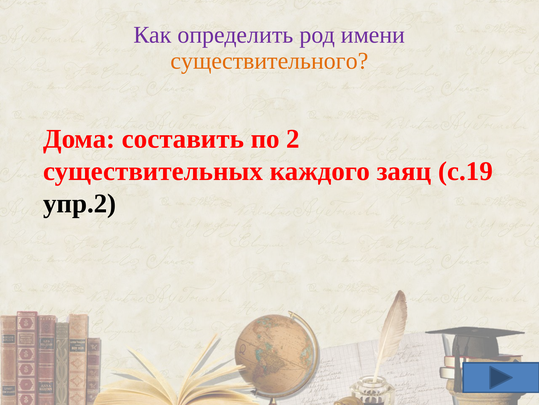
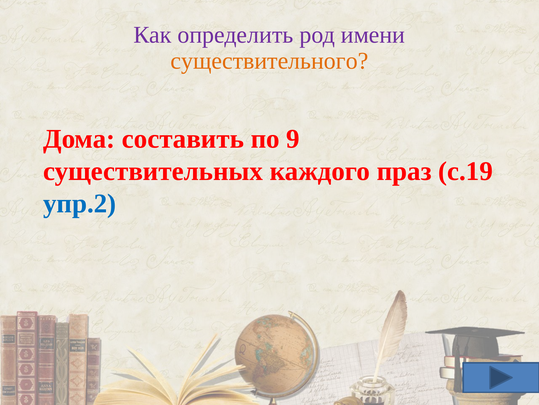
2: 2 -> 9
заяц: заяц -> праз
упр.2 colour: black -> blue
